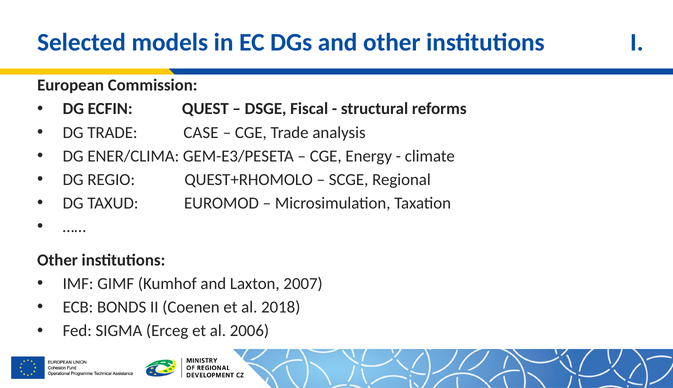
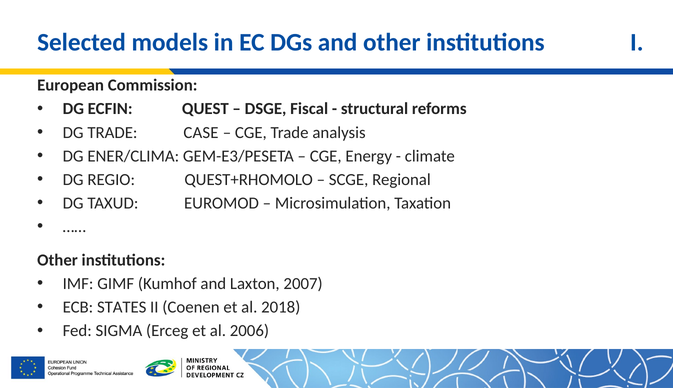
BONDS: BONDS -> STATES
